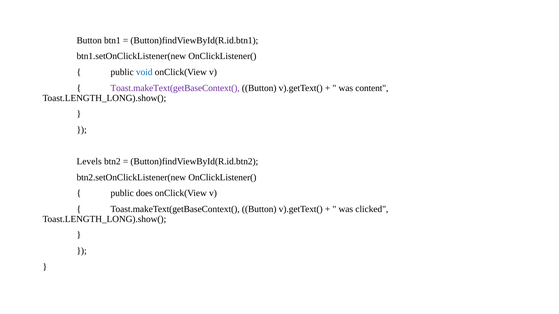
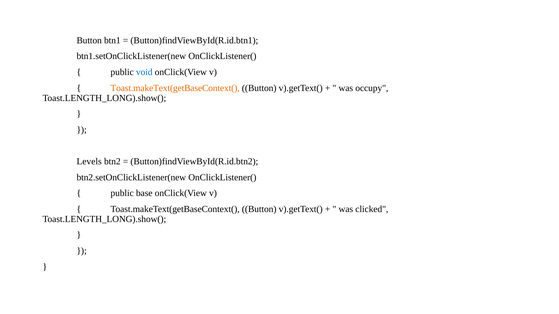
Toast.makeText(getBaseContext( at (175, 88) colour: purple -> orange
content: content -> occupy
does: does -> base
